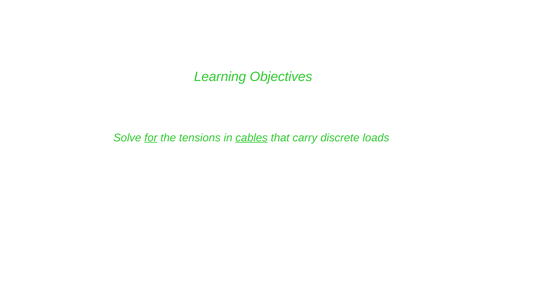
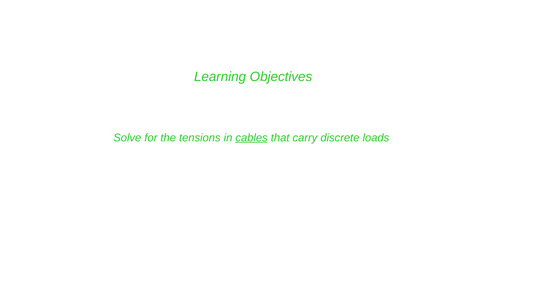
for underline: present -> none
